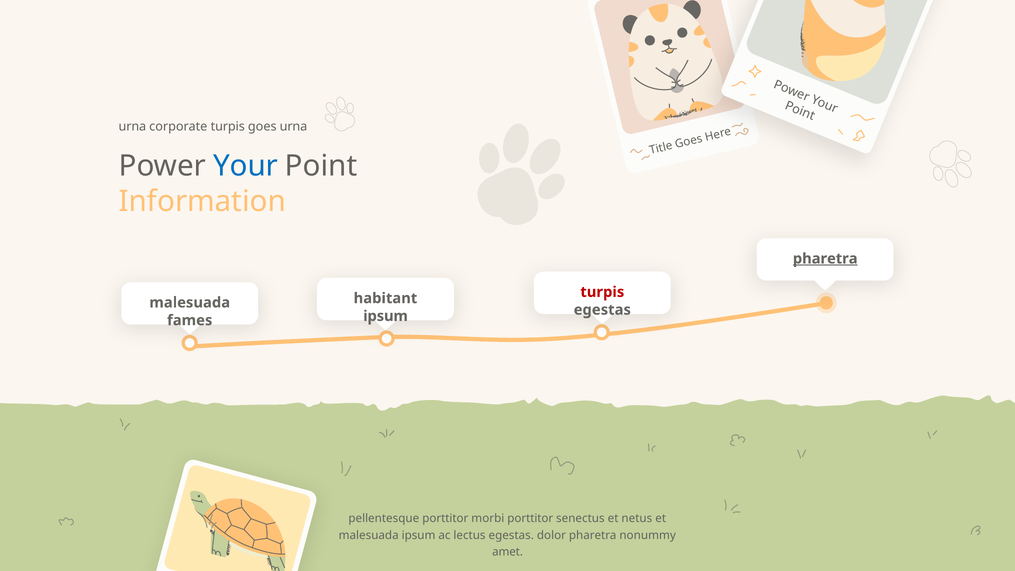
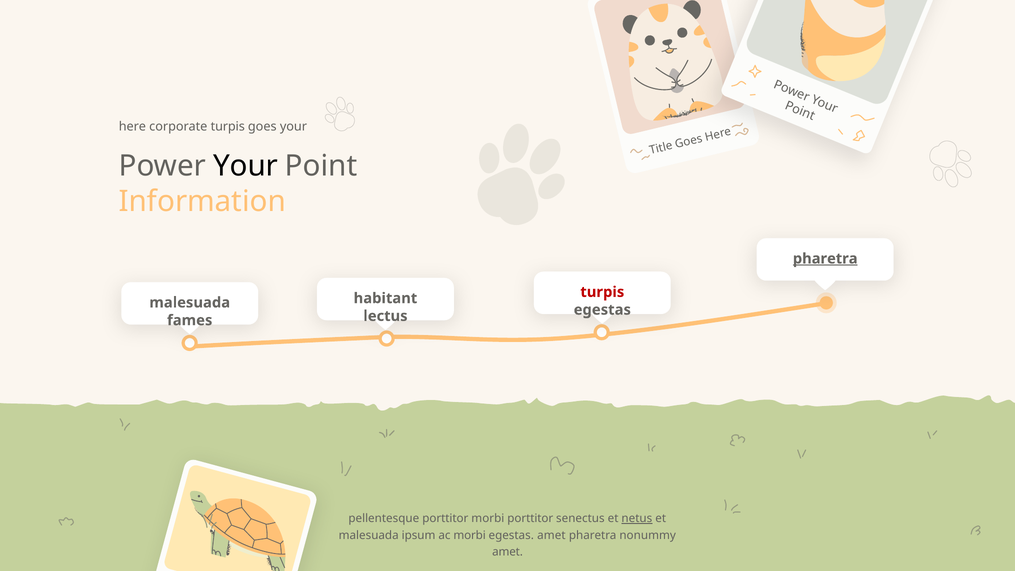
urna at (132, 127): urna -> here
goes urna: urna -> your
Your at (246, 166) colour: blue -> black
ipsum at (386, 316): ipsum -> lectus
netus underline: none -> present
ac lectus: lectus -> morbi
egestas dolor: dolor -> amet
